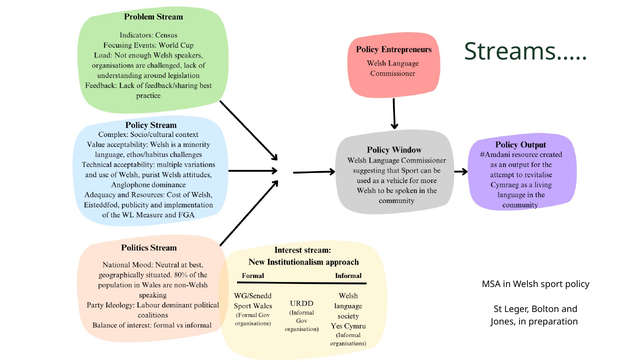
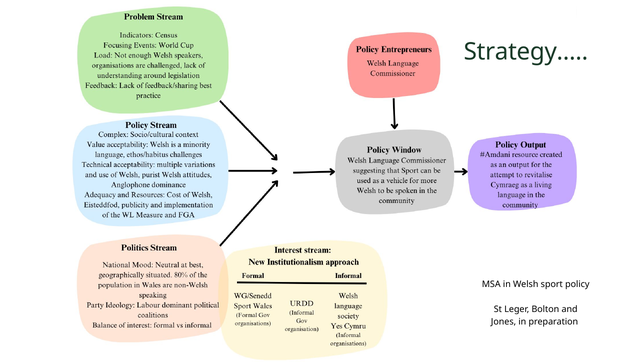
Streams…: Streams… -> Strategy…
